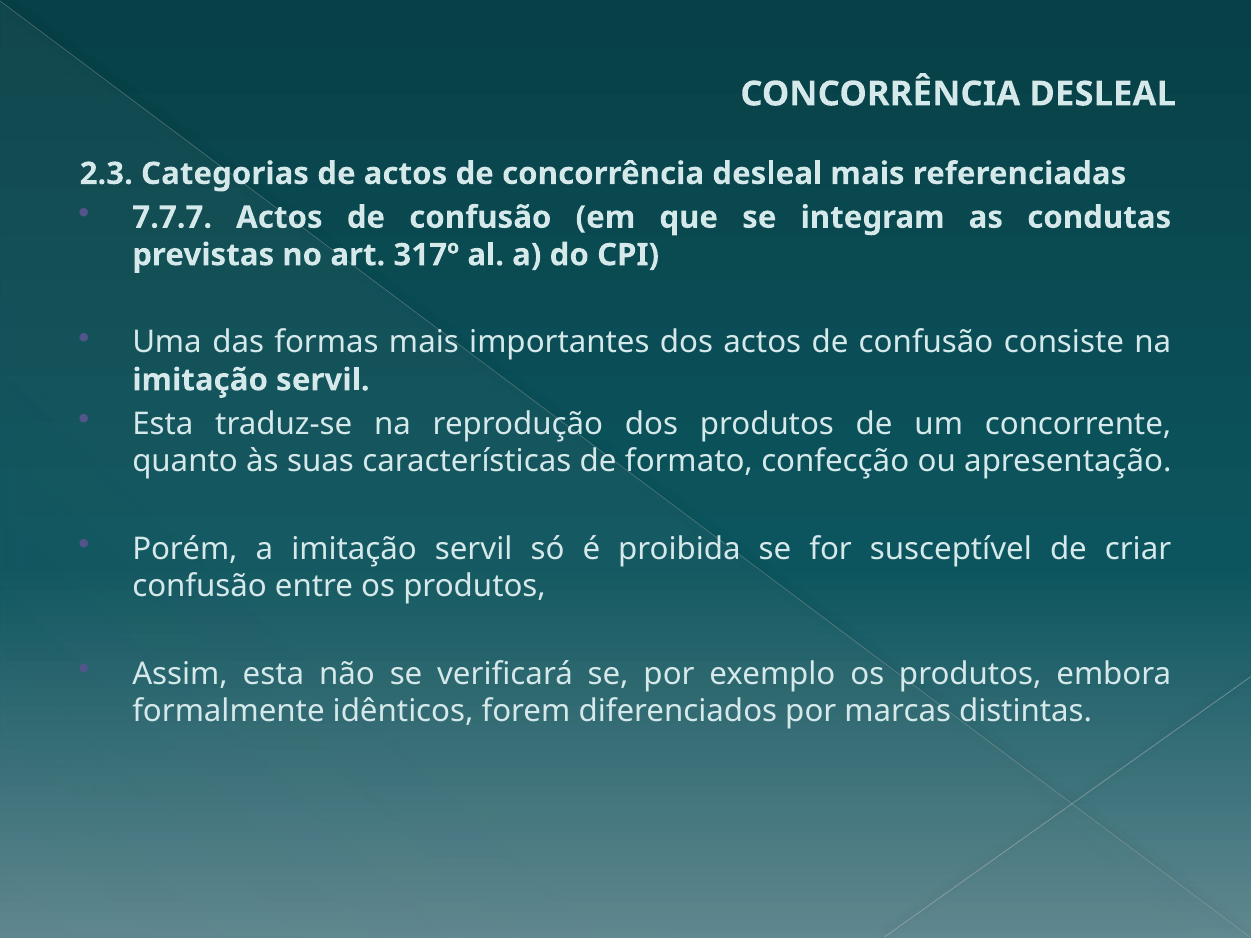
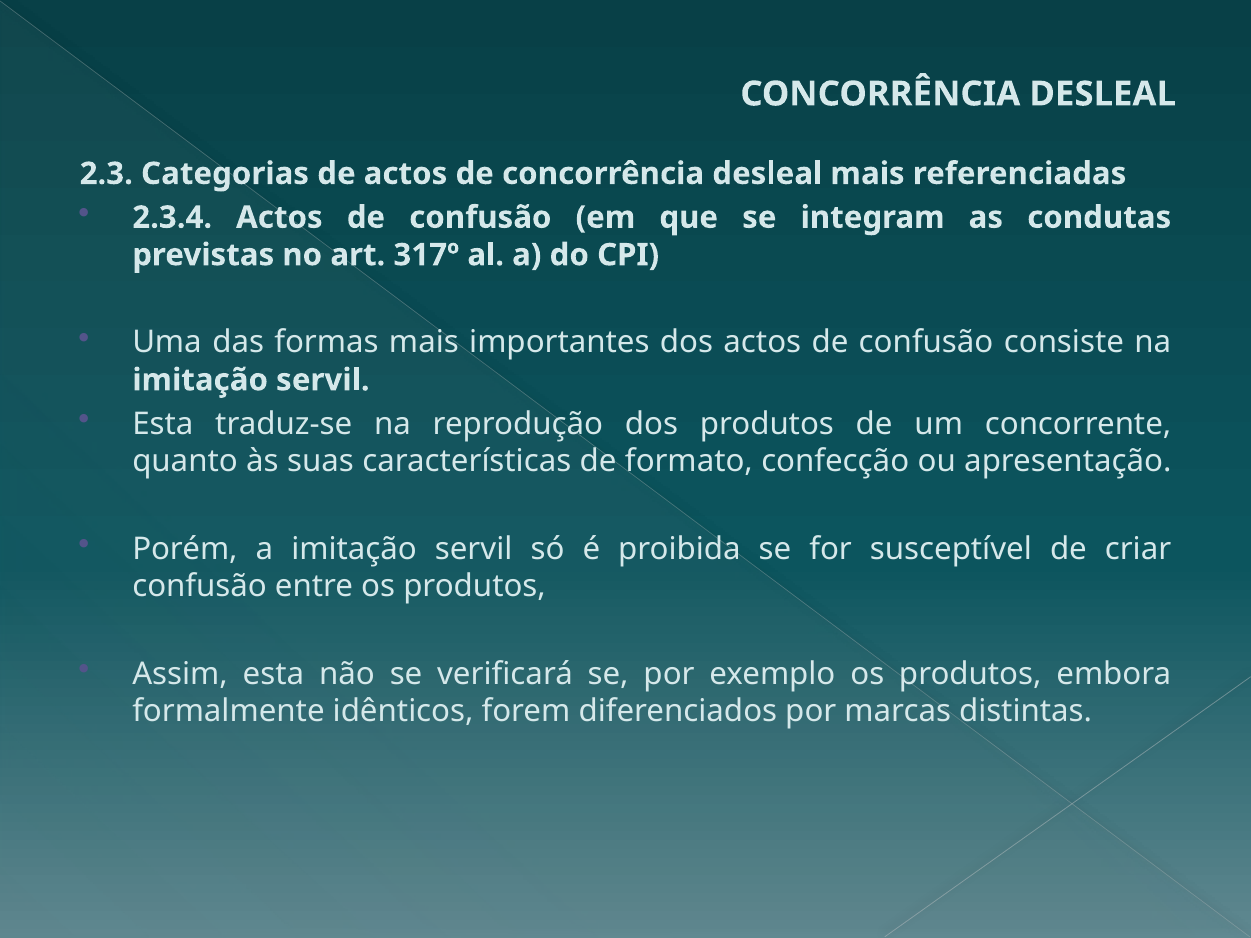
7.7.7: 7.7.7 -> 2.3.4
